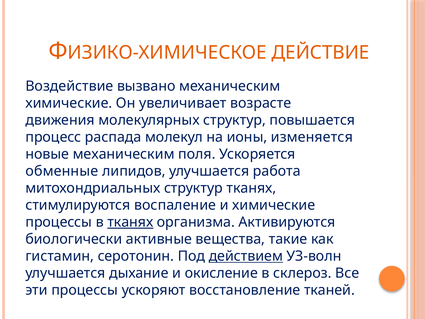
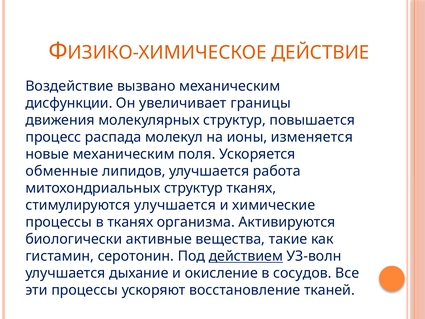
химические at (69, 103): химические -> дисфункции
возрасте: возрасте -> границы
стимулируются воспаление: воспаление -> улучшается
тканях at (130, 222) underline: present -> none
склероз: склероз -> сосудов
